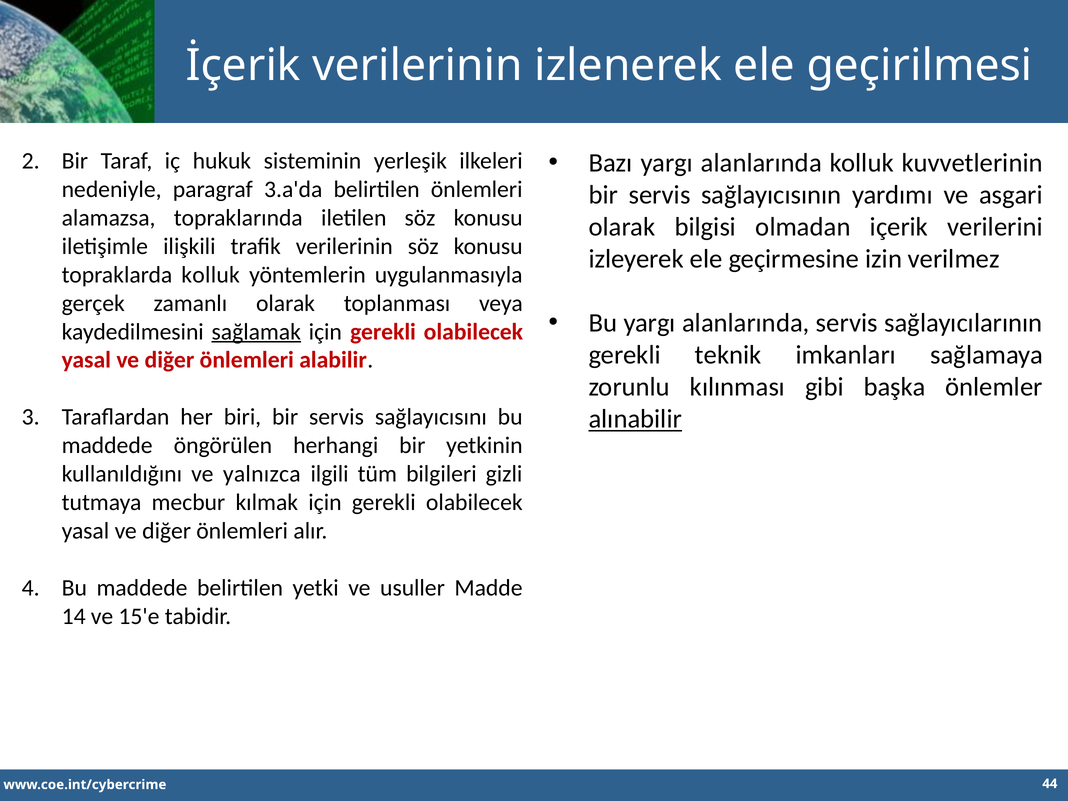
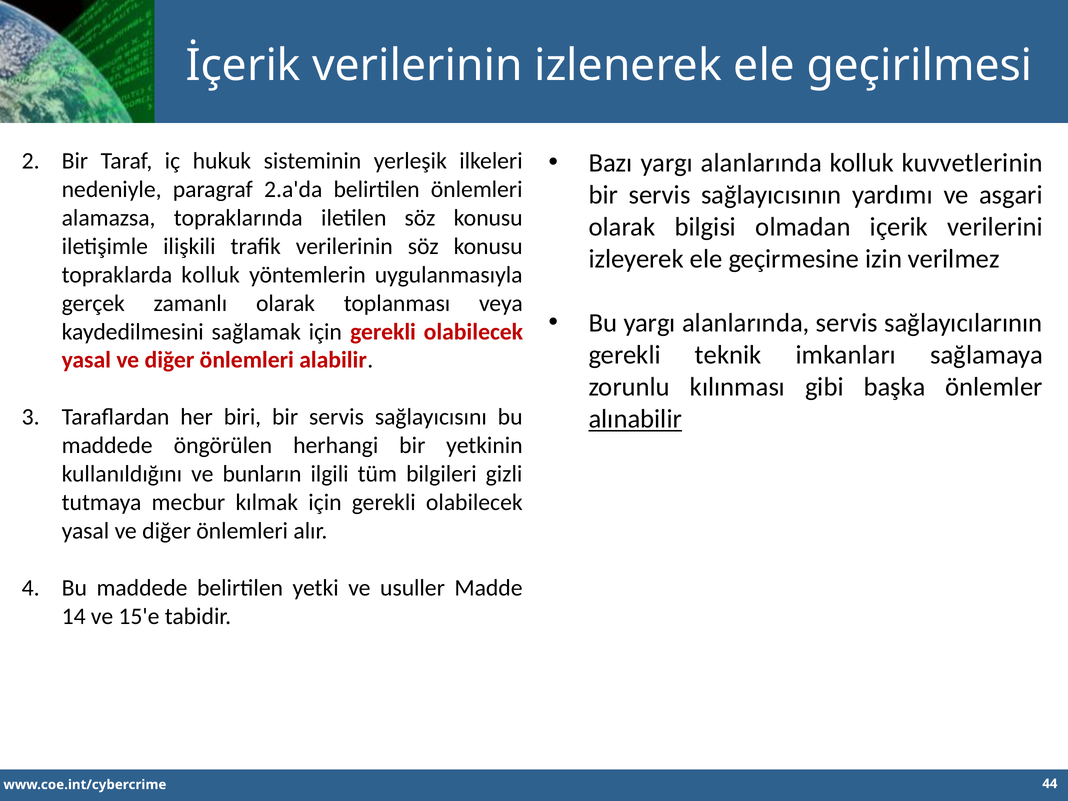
3.a'da: 3.a'da -> 2.a'da
sağlamak underline: present -> none
yalnızca: yalnızca -> bunların
